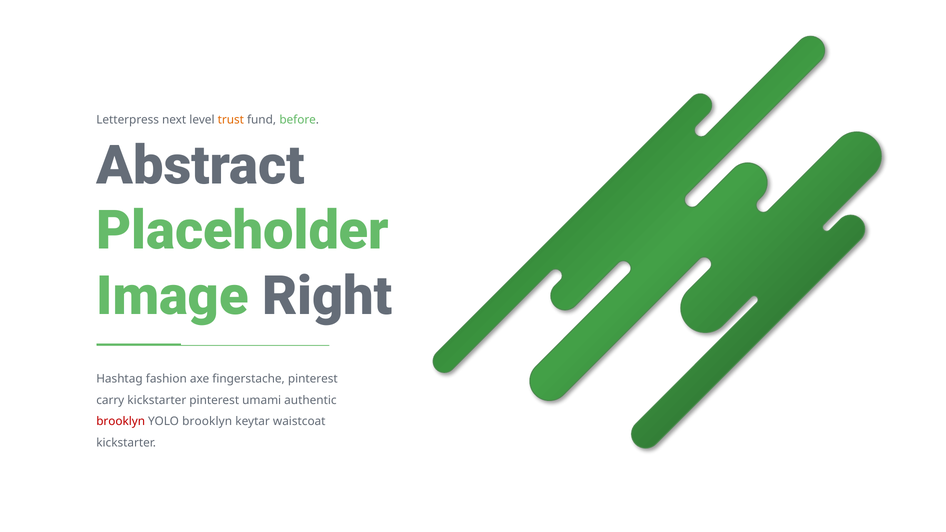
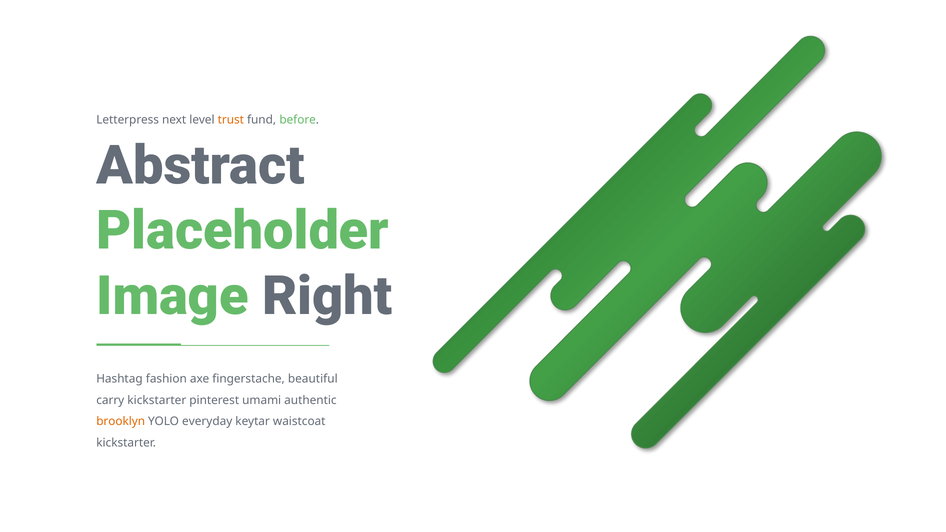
fingerstache pinterest: pinterest -> beautiful
brooklyn at (121, 422) colour: red -> orange
YOLO brooklyn: brooklyn -> everyday
